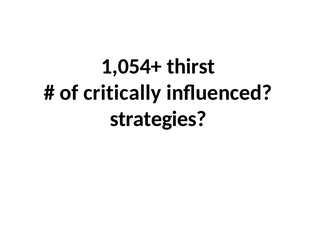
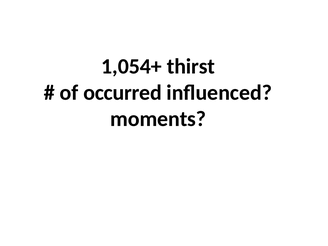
critically: critically -> occurred
strategies: strategies -> moments
